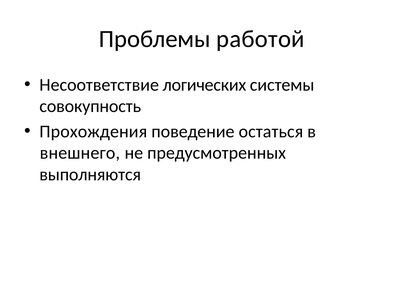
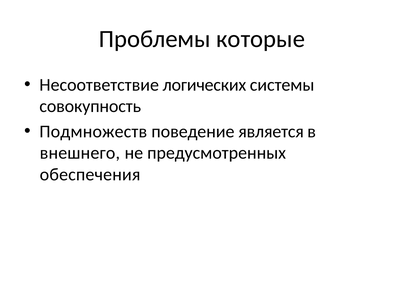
работой: работой -> которые
Прохождения: Прохождения -> Подмножеств
остаться: остаться -> является
выполняются: выполняются -> обеспечения
